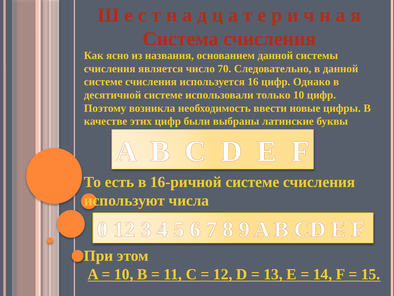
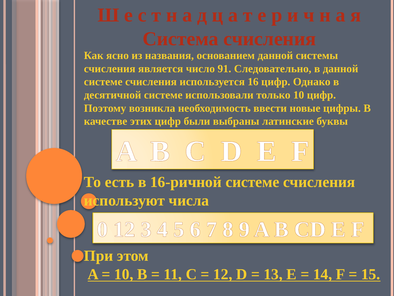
70: 70 -> 91
